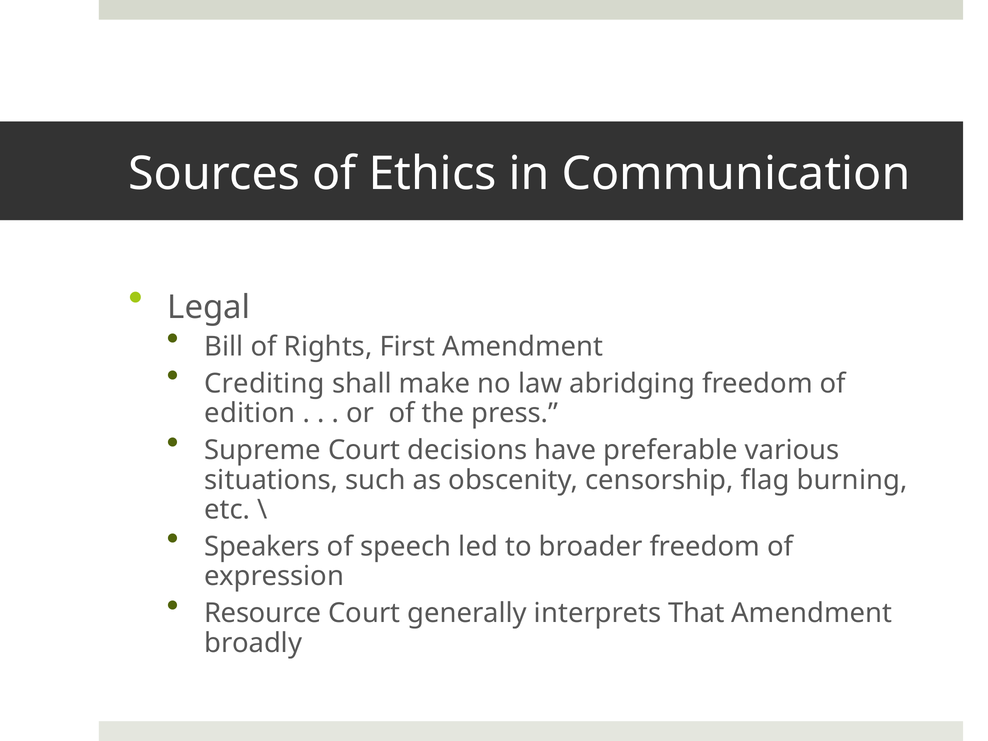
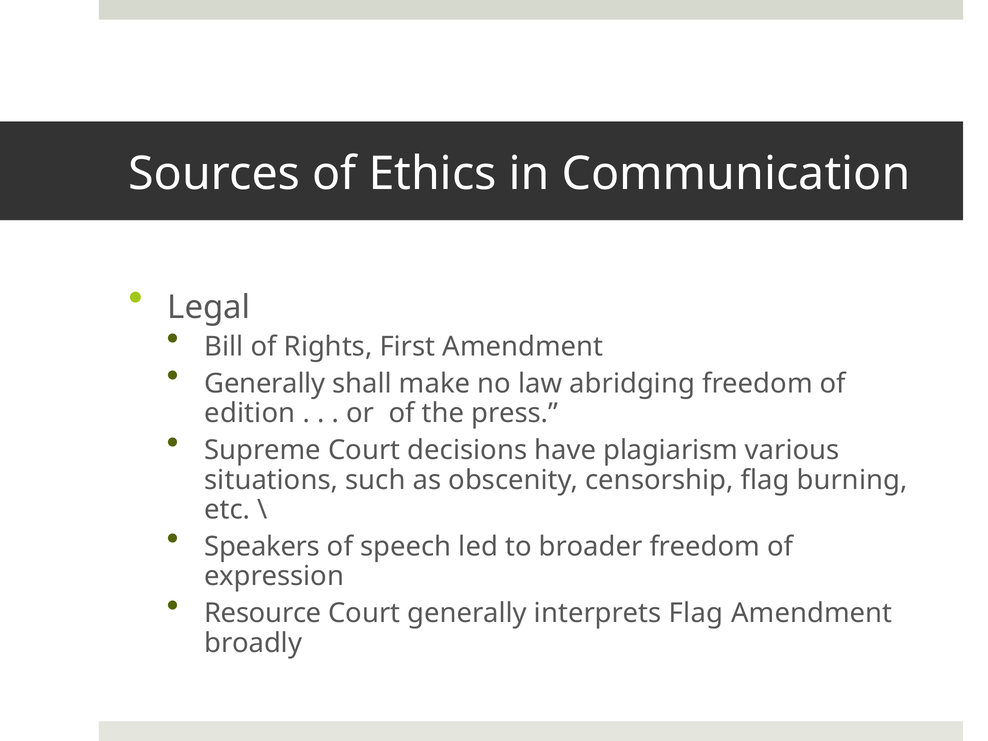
Crediting at (265, 384): Crediting -> Generally
preferable: preferable -> plagiarism
interprets That: That -> Flag
